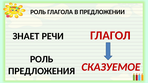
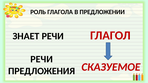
РОЛЬ at (42, 59): РОЛЬ -> РЕЧИ
